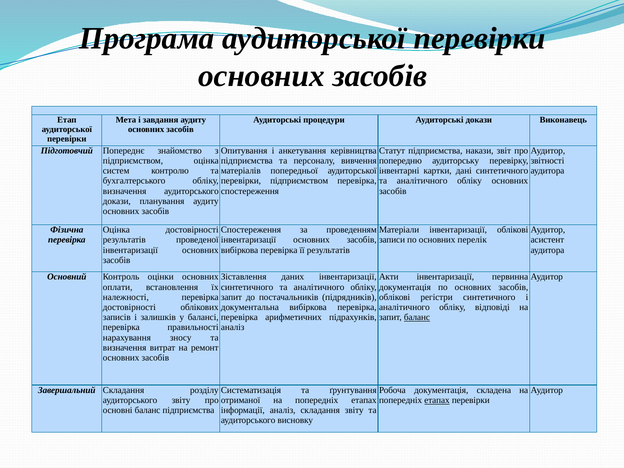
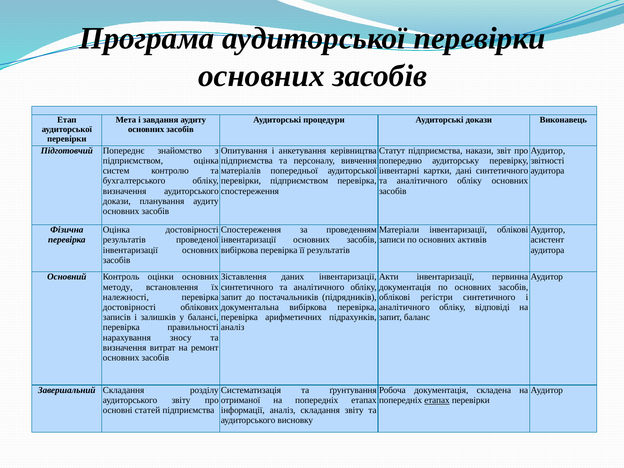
перелік: перелік -> активів
оплати: оплати -> методу
баланс at (417, 317) underline: present -> none
основні баланс: баланс -> статей
